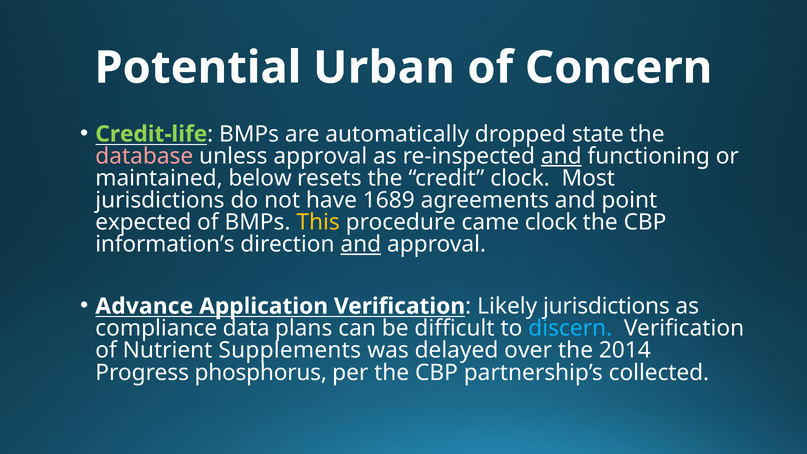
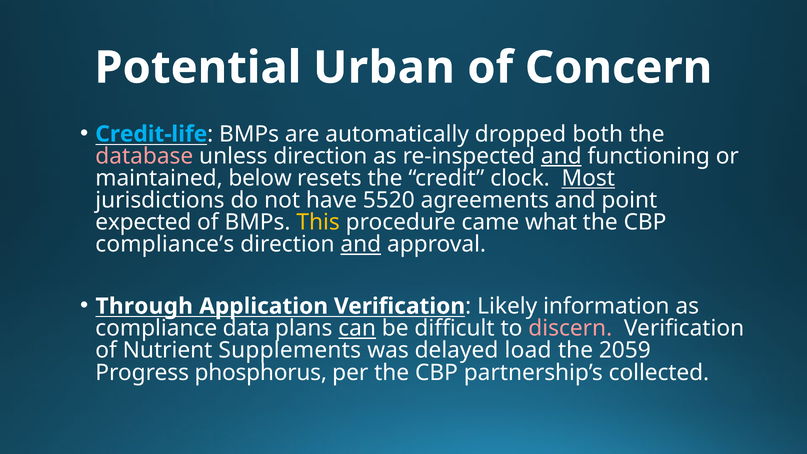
Credit-life colour: light green -> light blue
state: state -> both
unless approval: approval -> direction
Most underline: none -> present
1689: 1689 -> 5520
came clock: clock -> what
information’s: information’s -> compliance’s
Advance: Advance -> Through
Likely jurisdictions: jurisdictions -> information
can underline: none -> present
discern colour: light blue -> pink
over: over -> load
2014: 2014 -> 2059
